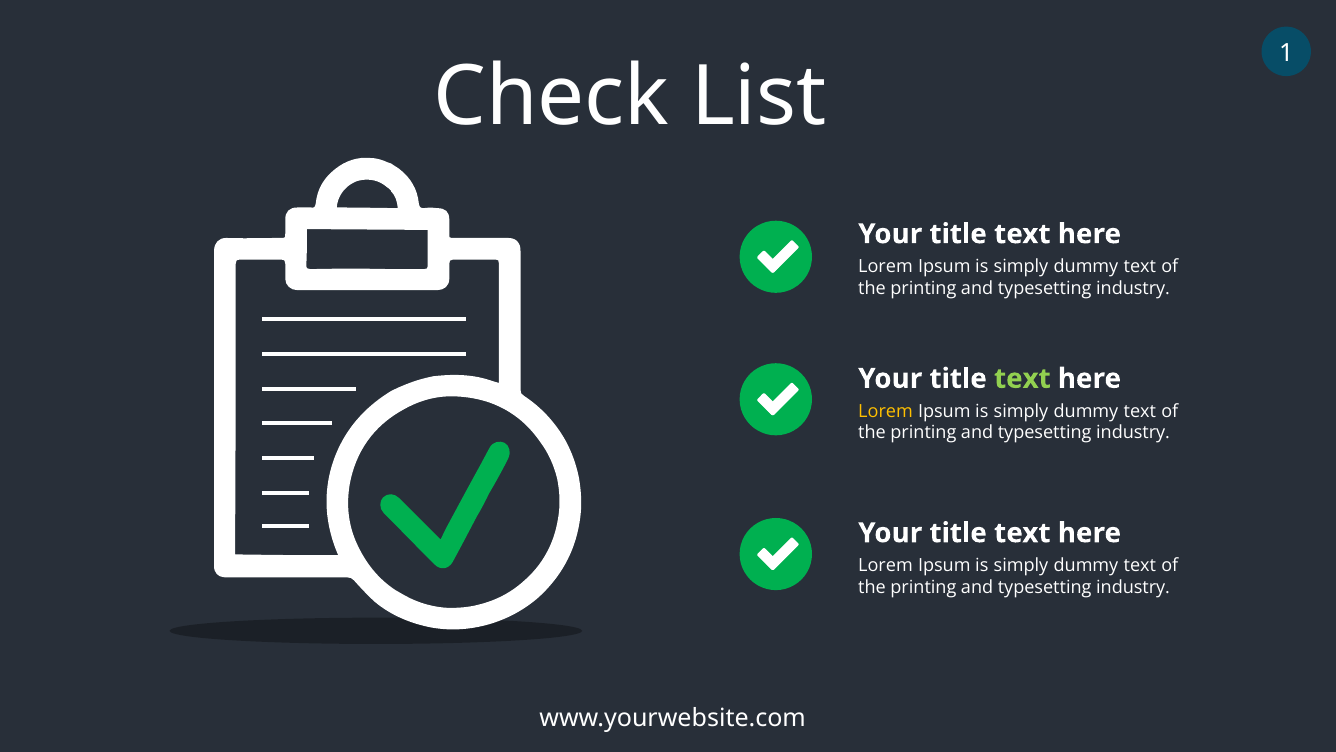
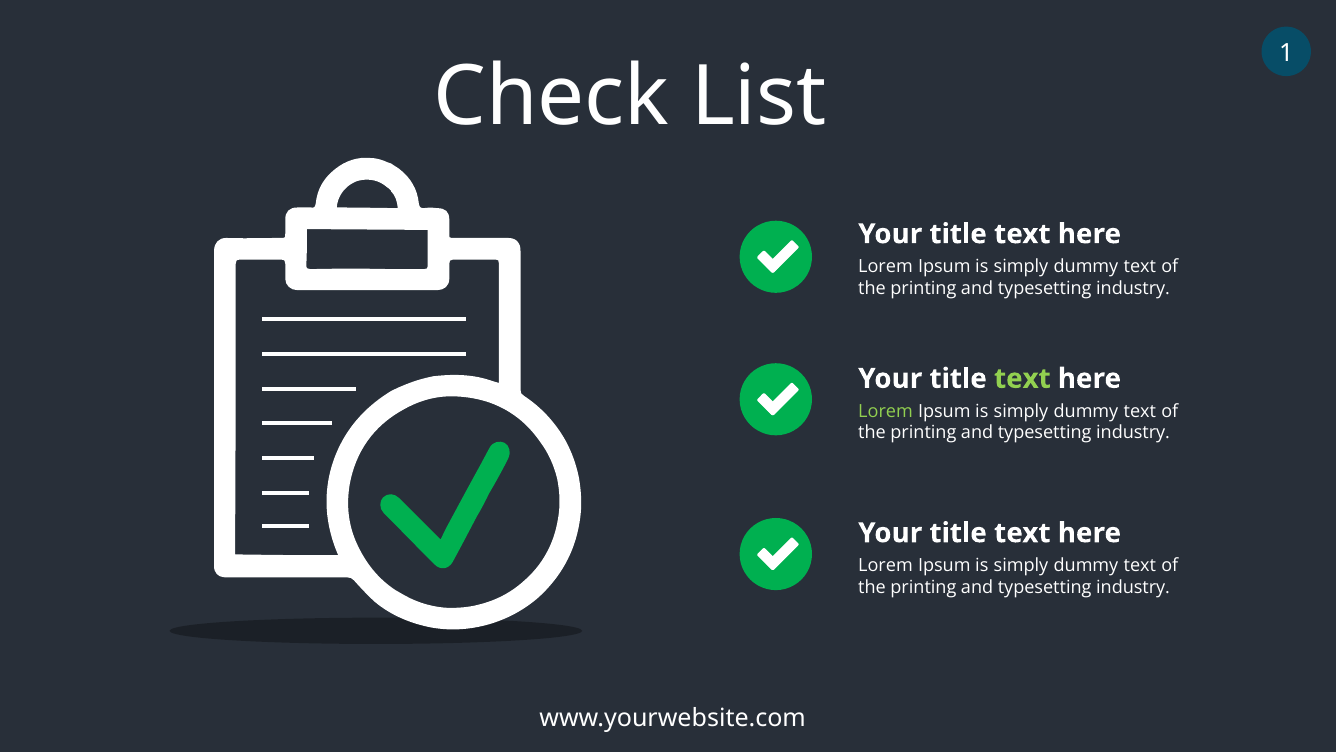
Lorem at (886, 411) colour: yellow -> light green
